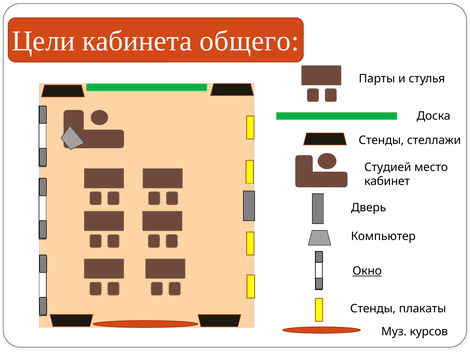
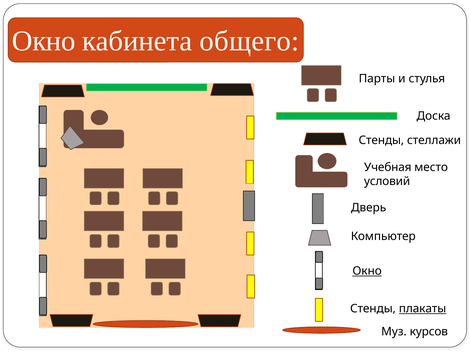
Цели at (44, 41): Цели -> Окно
Студией: Студией -> Учебная
кабинет: кабинет -> условий
плакаты underline: none -> present
